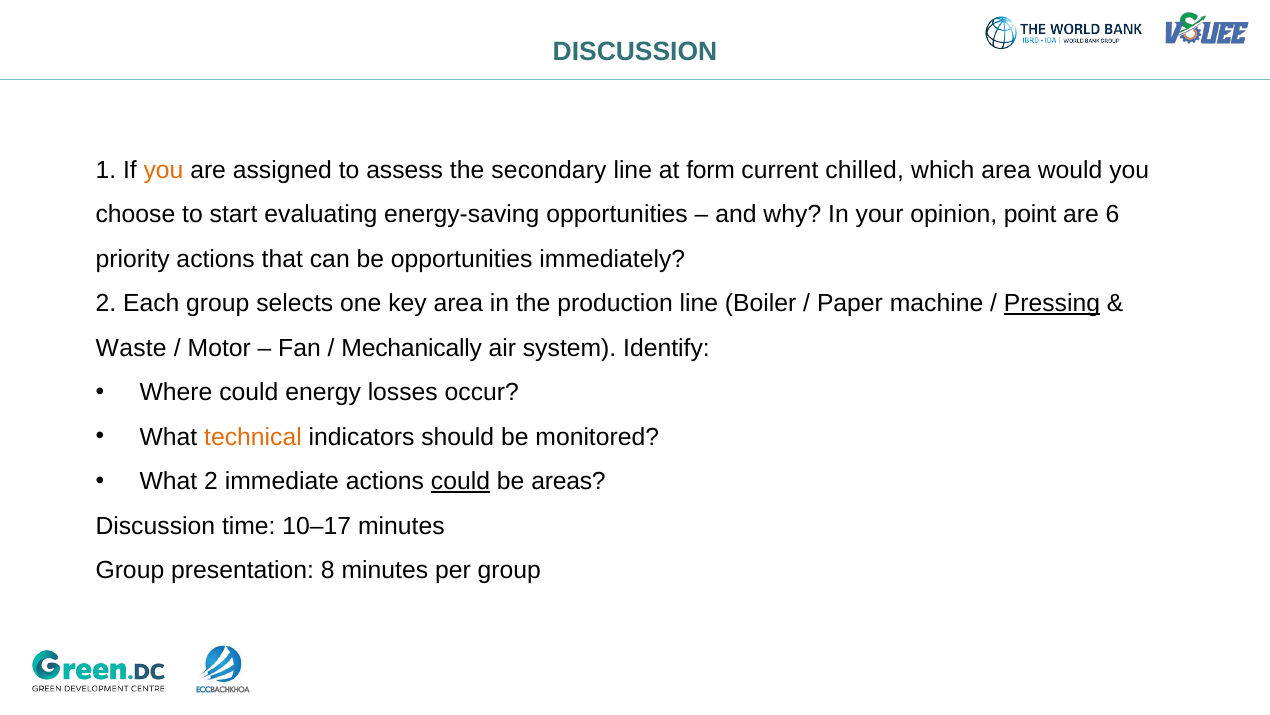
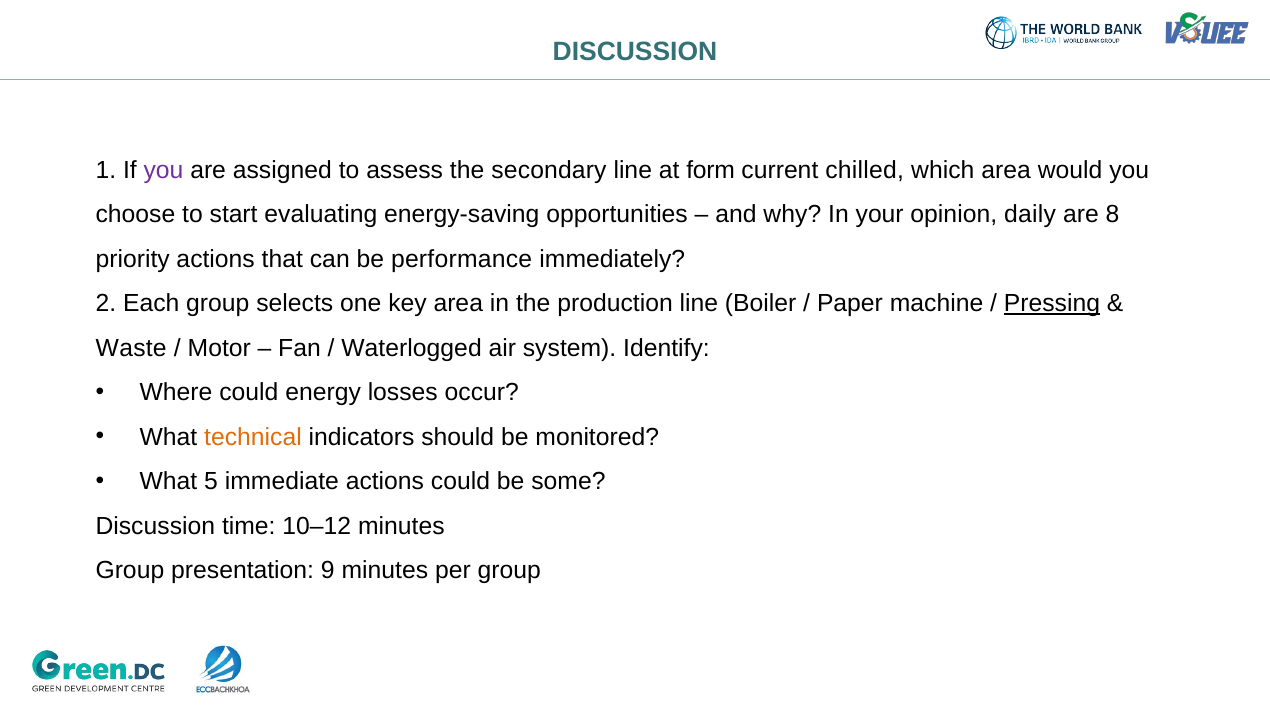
you at (163, 170) colour: orange -> purple
point: point -> daily
6: 6 -> 8
be opportunities: opportunities -> performance
Mechanically: Mechanically -> Waterlogged
What 2: 2 -> 5
could at (461, 481) underline: present -> none
areas: areas -> some
10–17: 10–17 -> 10–12
8: 8 -> 9
